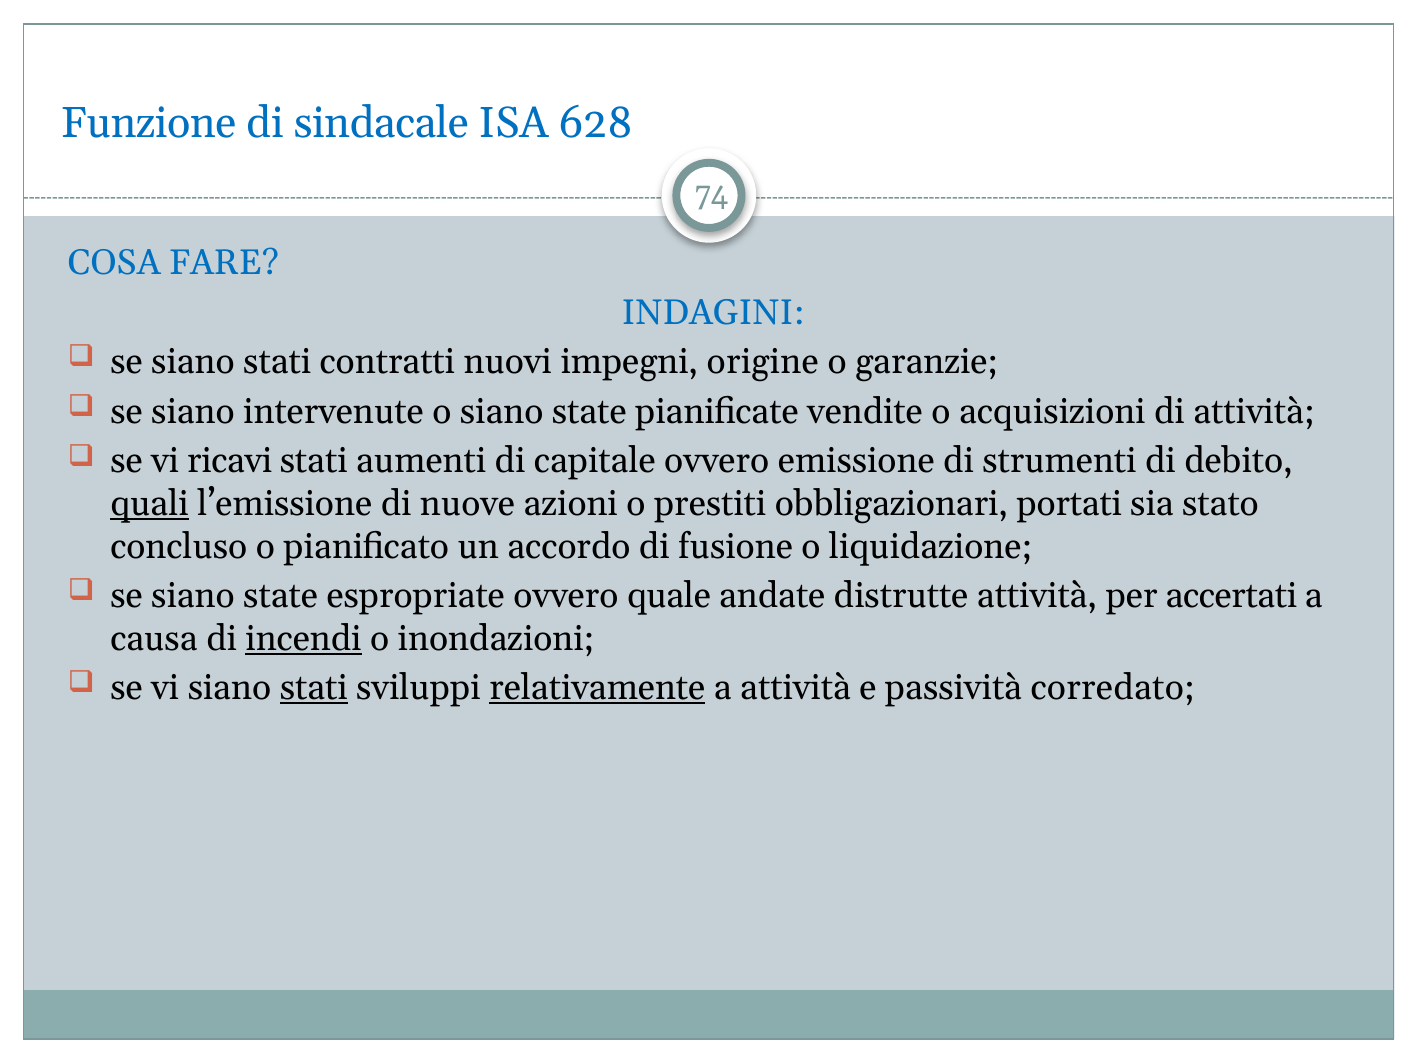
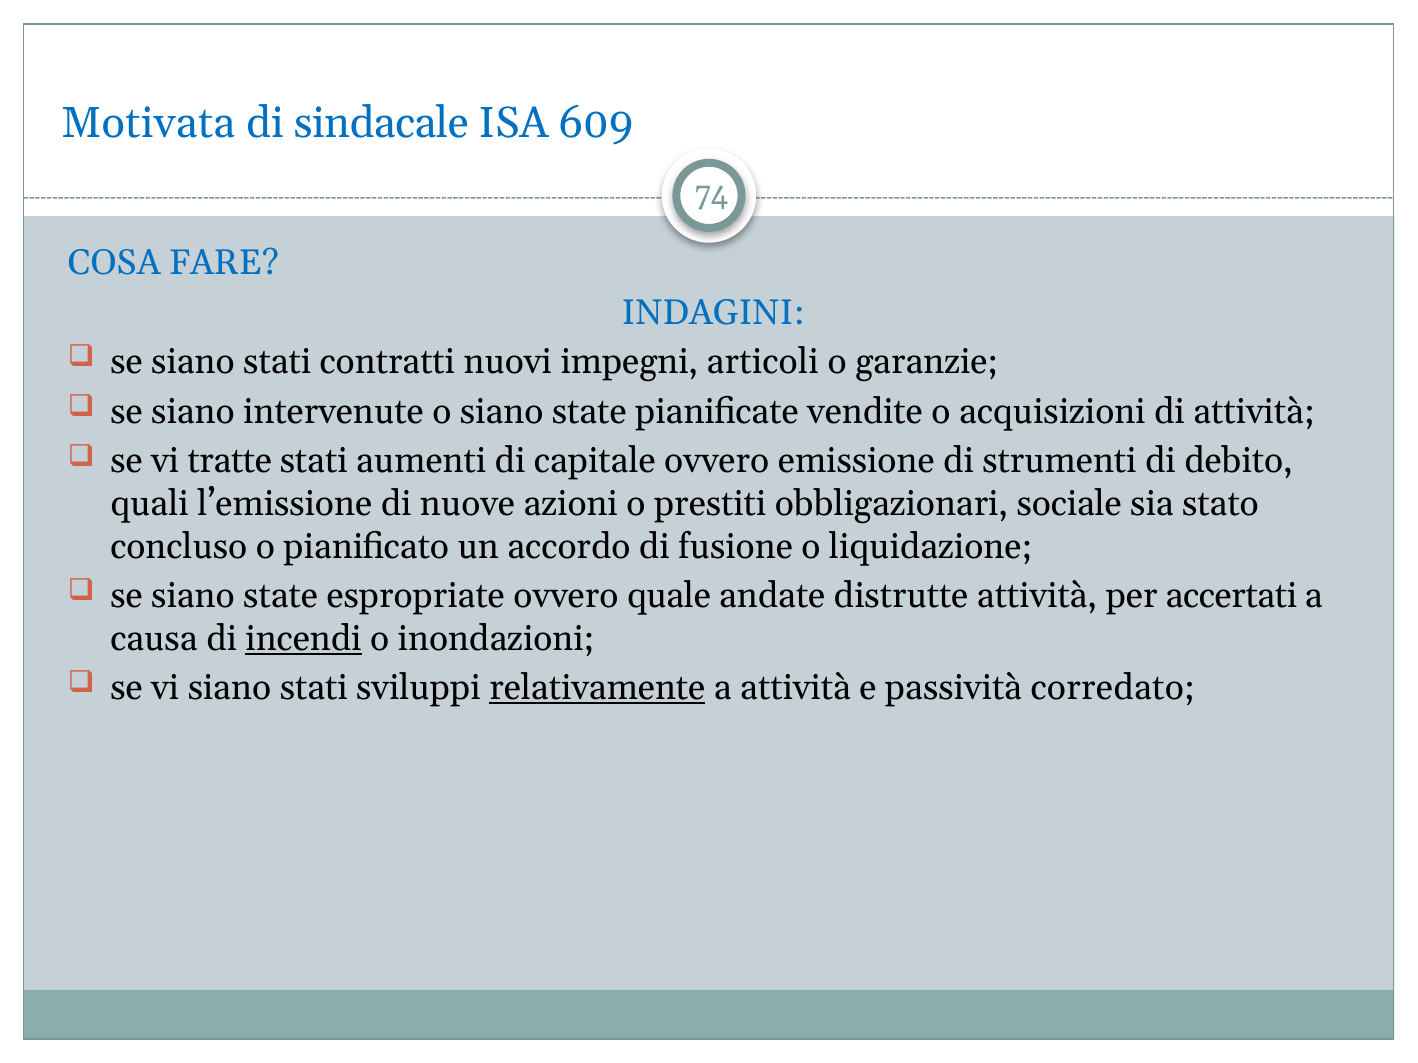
Funzione: Funzione -> Motivata
628: 628 -> 609
origine: origine -> articoli
ricavi: ricavi -> tratte
quali underline: present -> none
portati: portati -> sociale
stati at (314, 688) underline: present -> none
